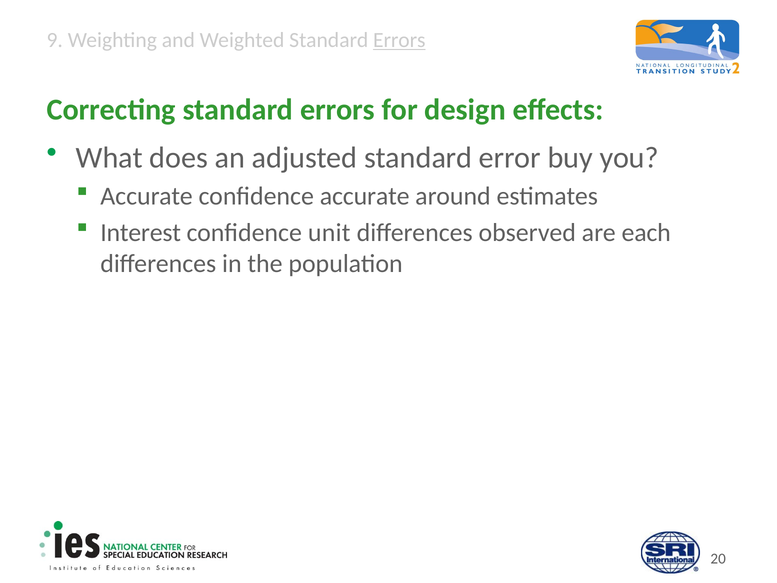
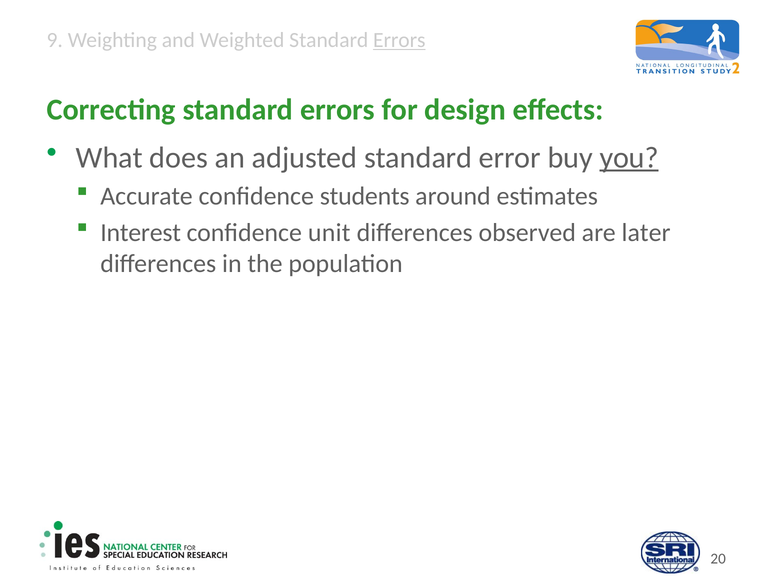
you underline: none -> present
confidence accurate: accurate -> students
each: each -> later
